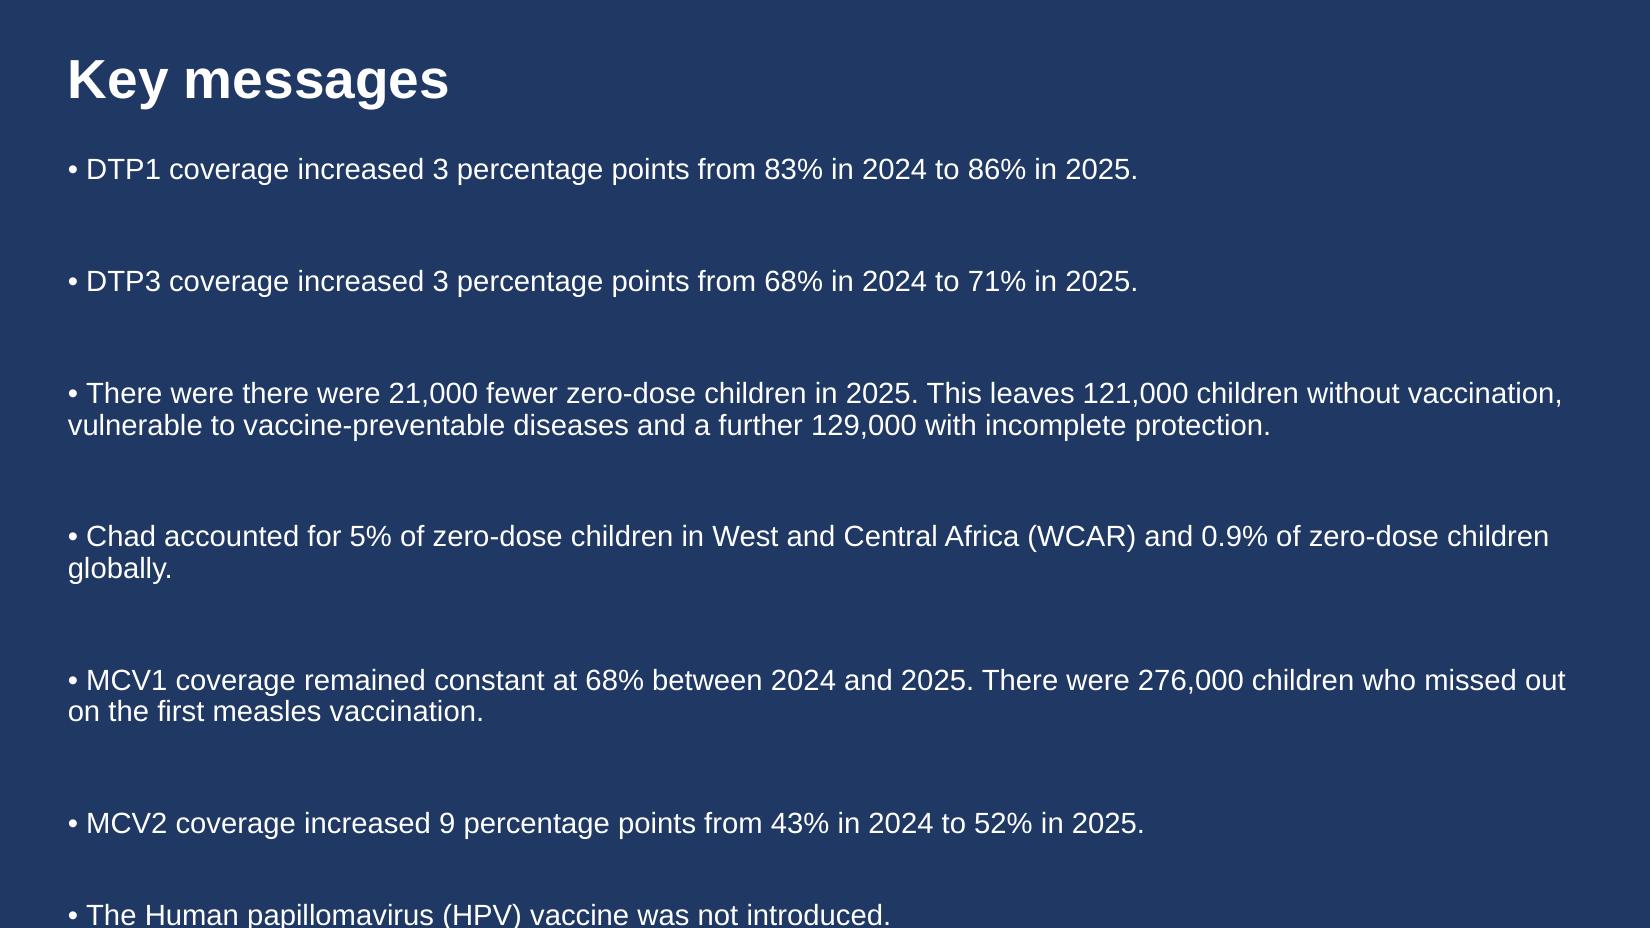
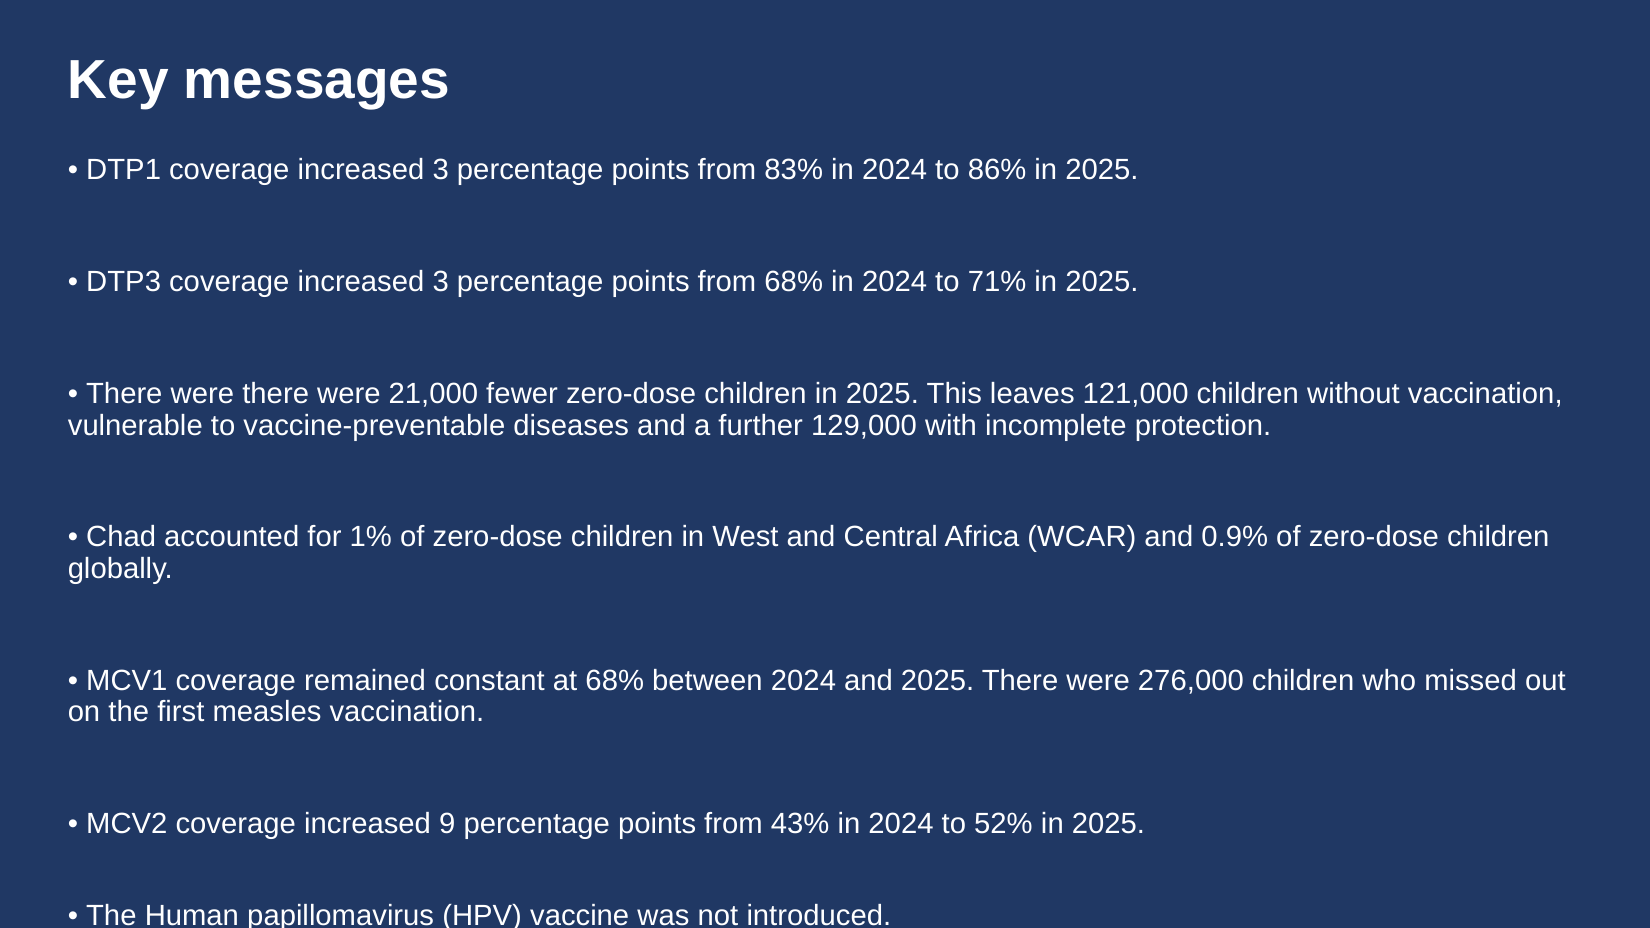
5%: 5% -> 1%
